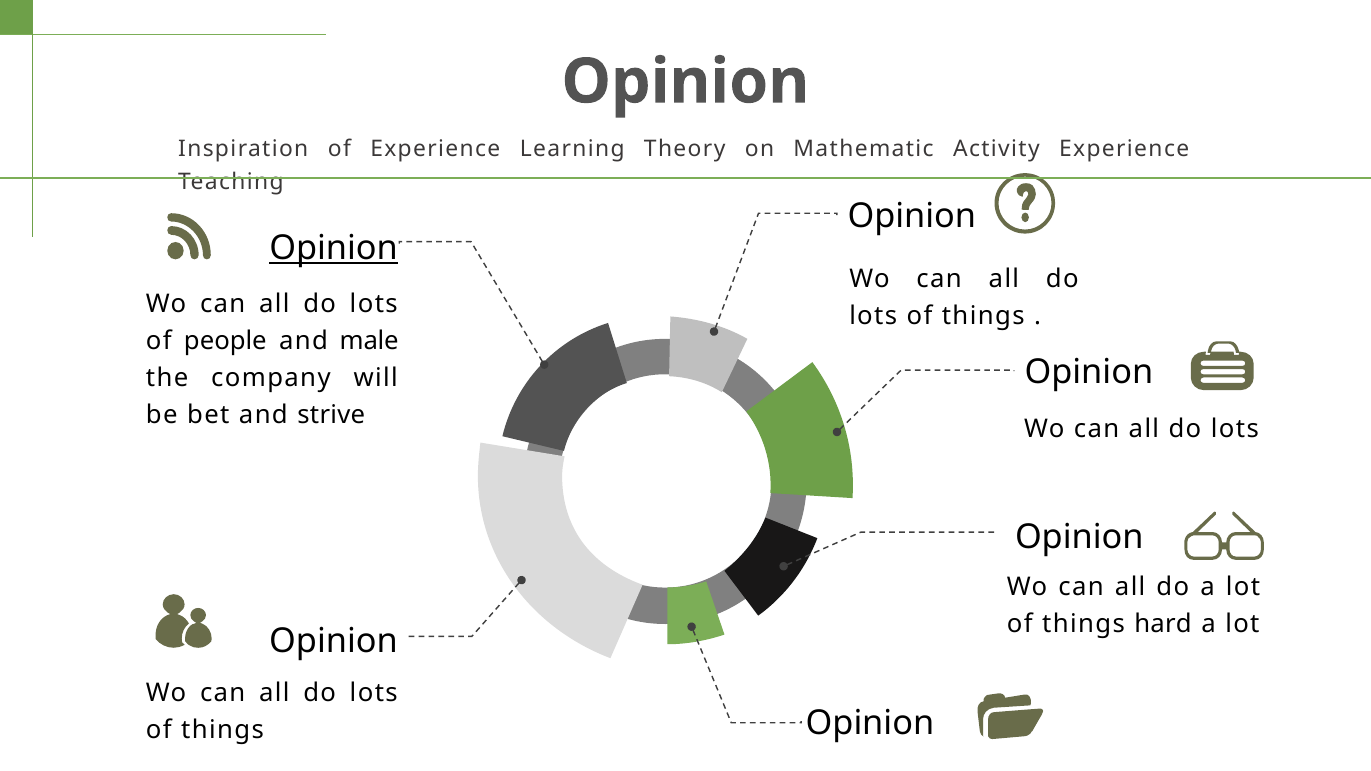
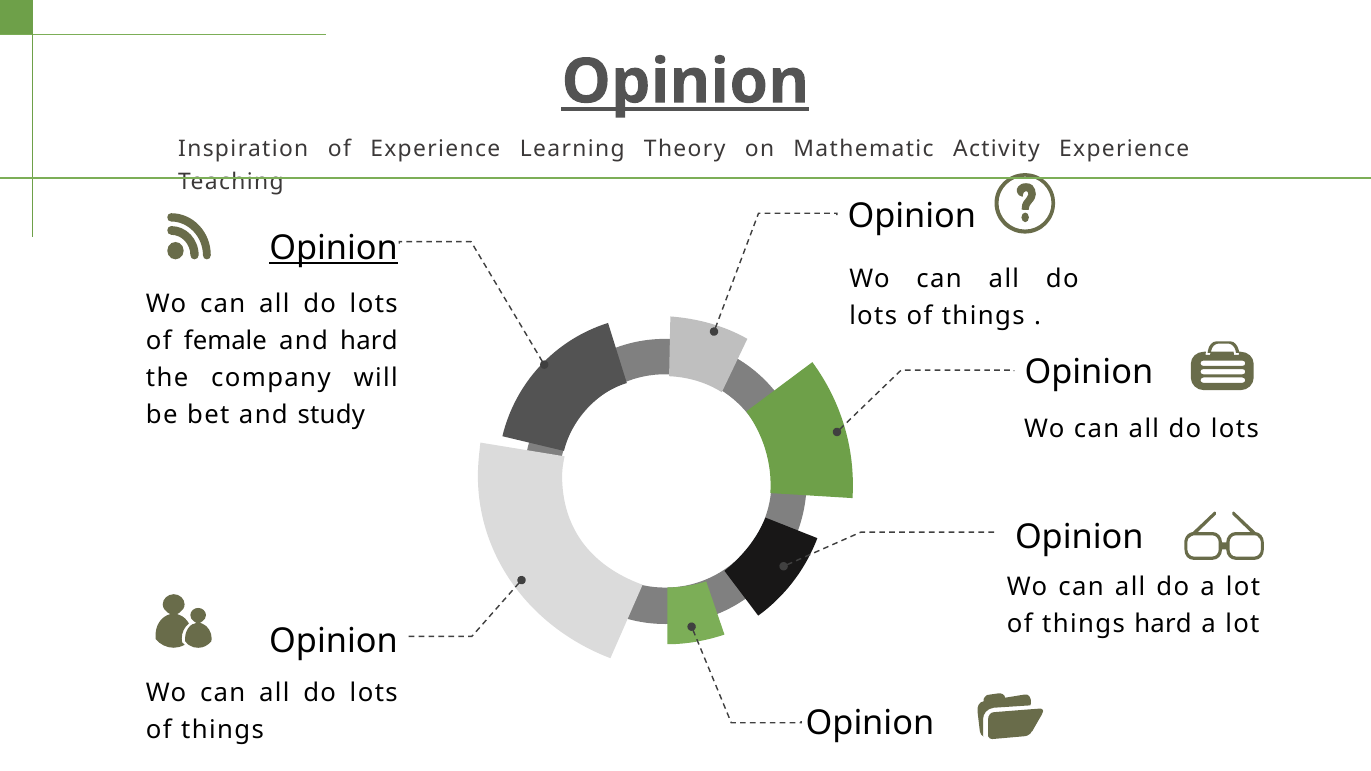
Opinion at (685, 82) underline: none -> present
people: people -> female
and male: male -> hard
strive: strive -> study
